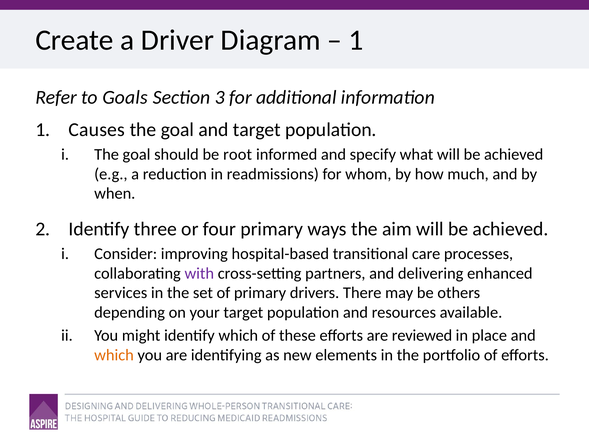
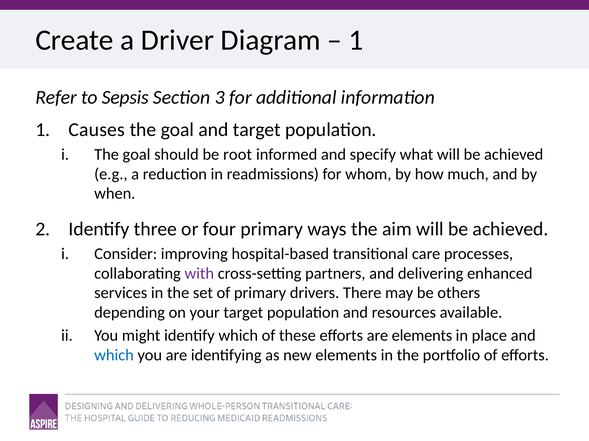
Goals: Goals -> Sepsis
are reviewed: reviewed -> elements
which at (114, 356) colour: orange -> blue
